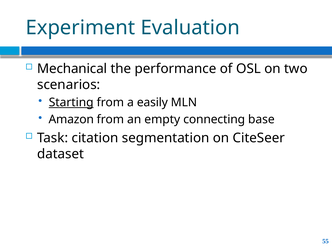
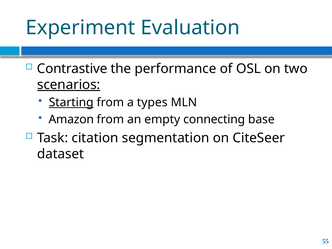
Mechanical: Mechanical -> Contrastive
scenarios underline: none -> present
easily: easily -> types
